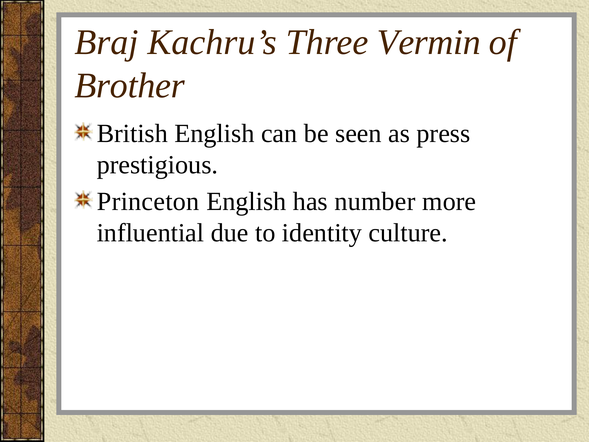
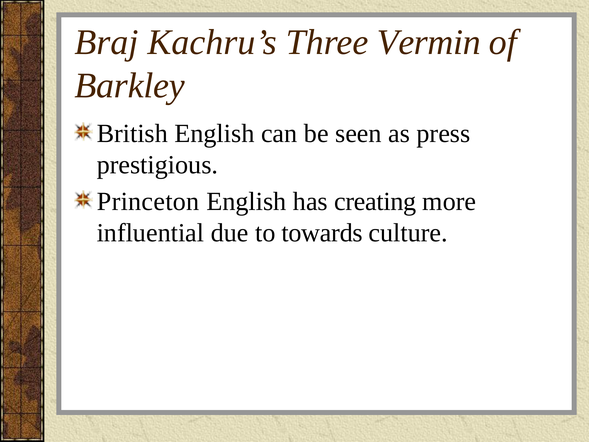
Brother: Brother -> Barkley
number: number -> creating
identity: identity -> towards
